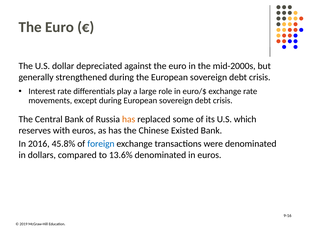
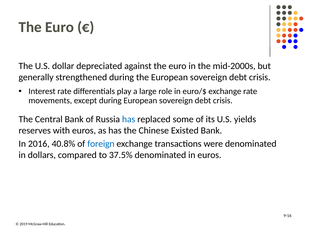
has at (129, 119) colour: orange -> blue
which: which -> yields
45.8%: 45.8% -> 40.8%
13.6%: 13.6% -> 37.5%
